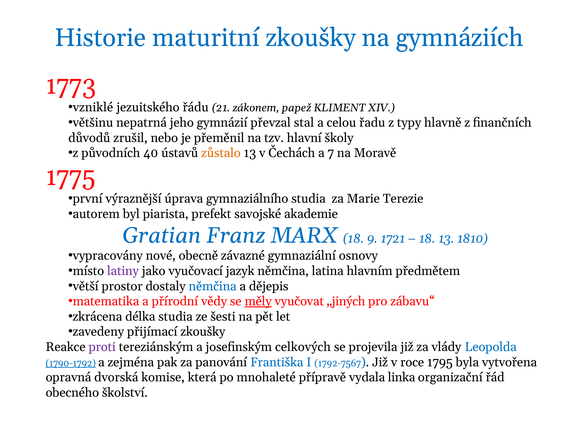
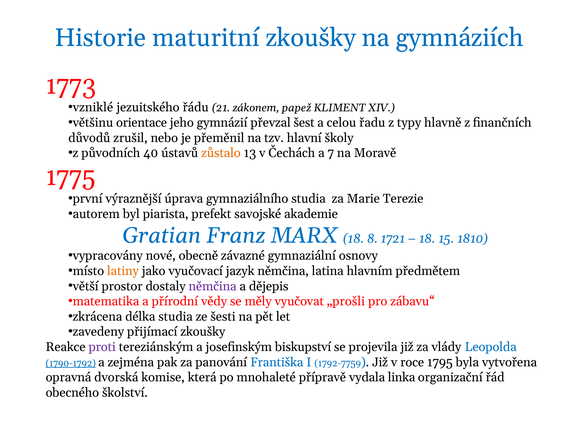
nepatrná: nepatrná -> orientace
stal: stal -> šest
9: 9 -> 8
18 13: 13 -> 15
latiny colour: purple -> orange
němčina at (213, 286) colour: blue -> purple
měly underline: present -> none
„jiných: „jiných -> „prošli
celkových: celkových -> biskupství
1792-7567: 1792-7567 -> 1792-7759
